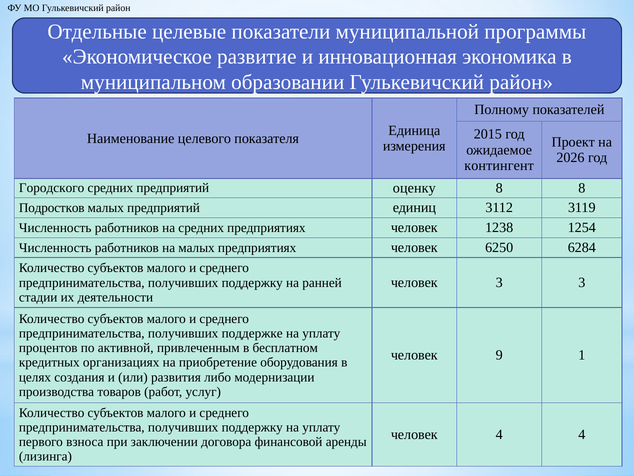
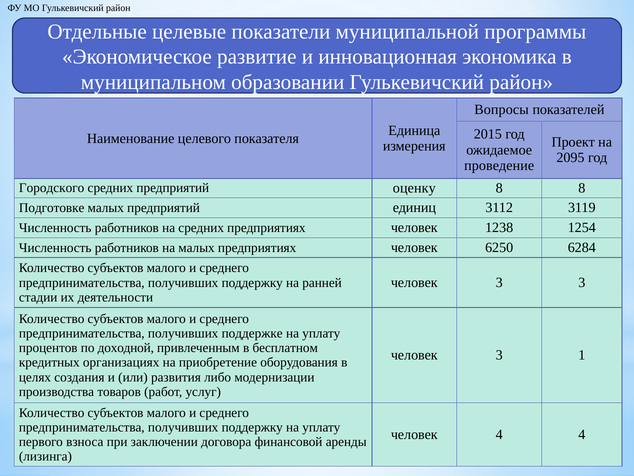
Полному: Полному -> Вопросы
2026: 2026 -> 2095
контингент: контингент -> проведение
Подростков: Подростков -> Подготовке
активной: активной -> доходной
9 at (499, 355): 9 -> 3
